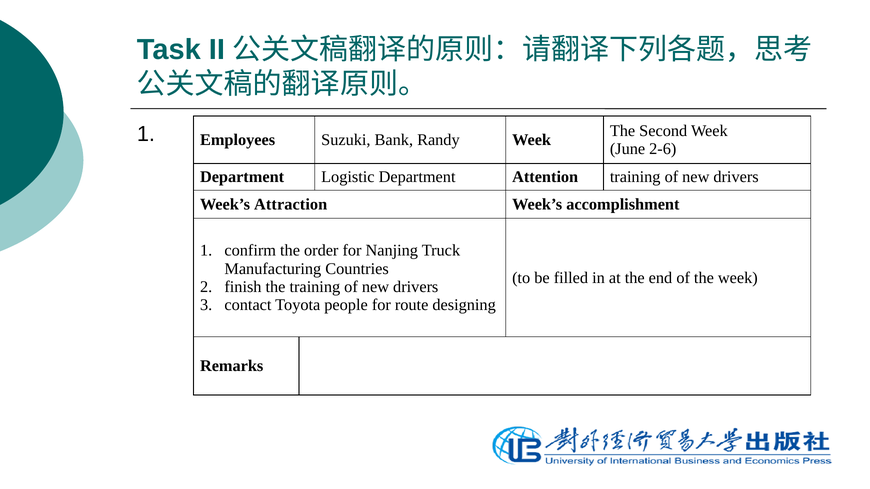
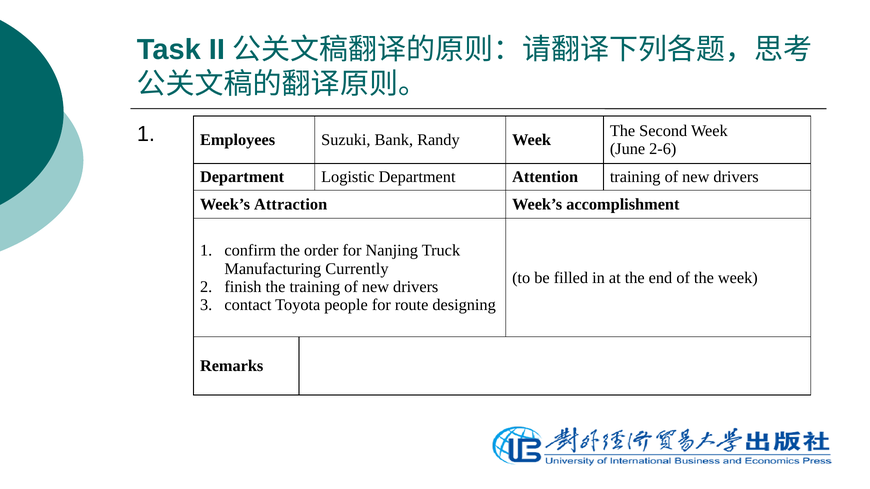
Countries: Countries -> Currently
